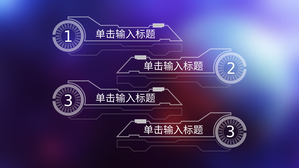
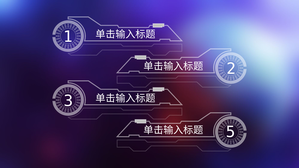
3 at (231, 132): 3 -> 5
